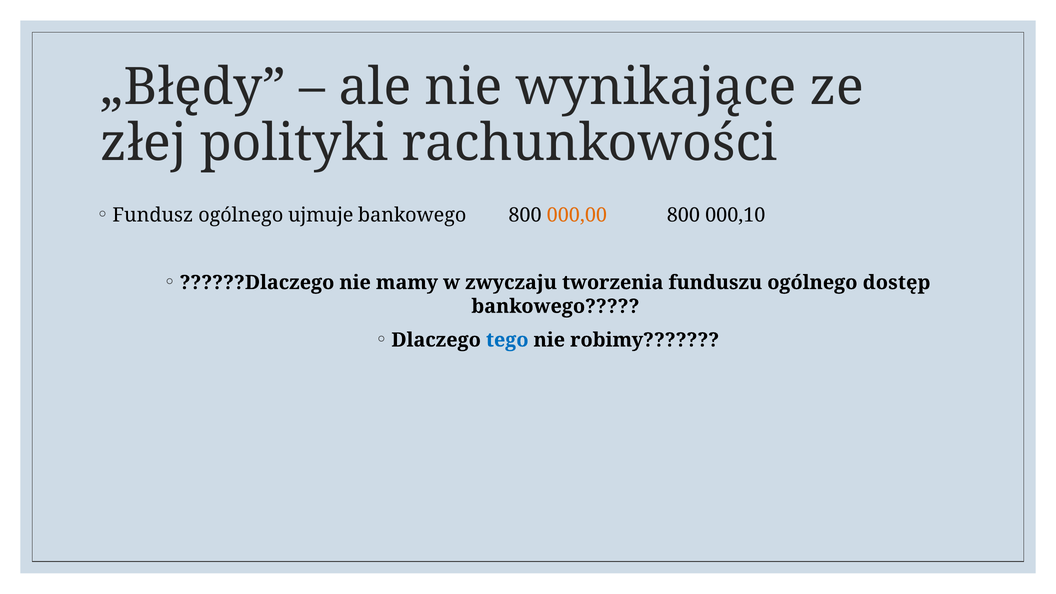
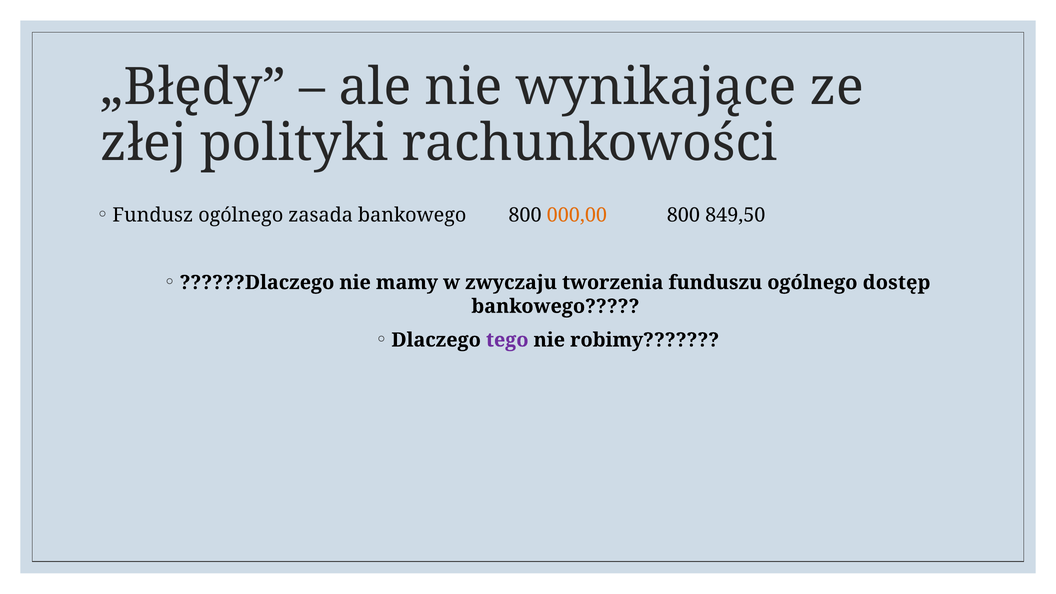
ujmuje: ujmuje -> zasada
000,10: 000,10 -> 849,50
tego colour: blue -> purple
